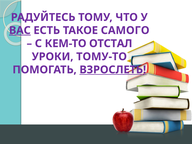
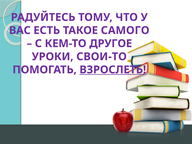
ВАС underline: present -> none
ОТСТАЛ: ОТСТАЛ -> ДРУГОЕ
ТОМУ-ТО: ТОМУ-ТО -> СВОИ-ТО
